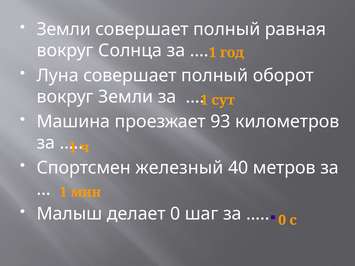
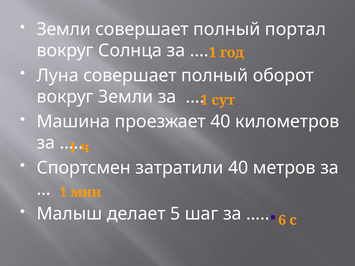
равная: равная -> портал
проезжает 93: 93 -> 40
железный: железный -> затратили
делает 0: 0 -> 5
0 at (282, 220): 0 -> 6
